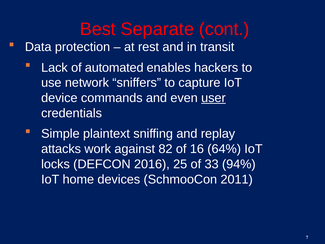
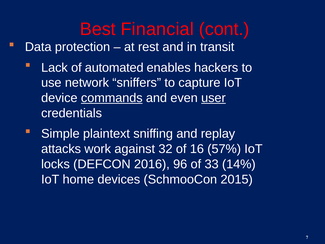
Separate: Separate -> Financial
commands underline: none -> present
82: 82 -> 32
64%: 64% -> 57%
25: 25 -> 96
94%: 94% -> 14%
2011: 2011 -> 2015
